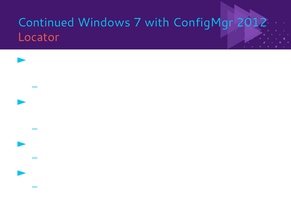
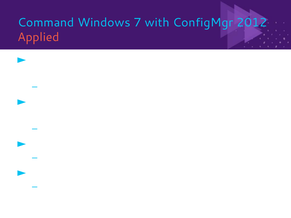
Continued: Continued -> Command
Locator: Locator -> Applied
